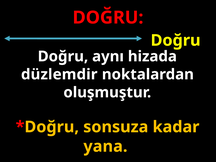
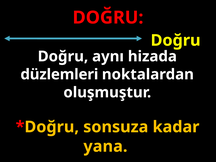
düzlemdir: düzlemdir -> düzlemleri
